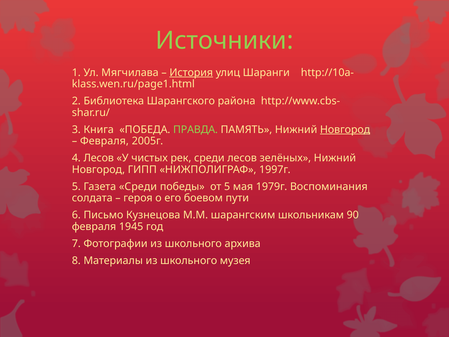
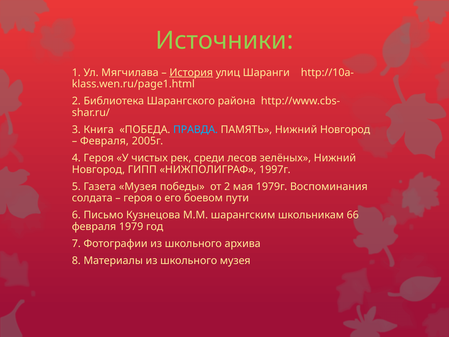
ПРАВДА colour: light green -> light blue
Новгород at (345, 129) underline: present -> none
4 Лесов: Лесов -> Героя
Газета Среди: Среди -> Музея
от 5: 5 -> 2
90: 90 -> 66
1945: 1945 -> 1979
